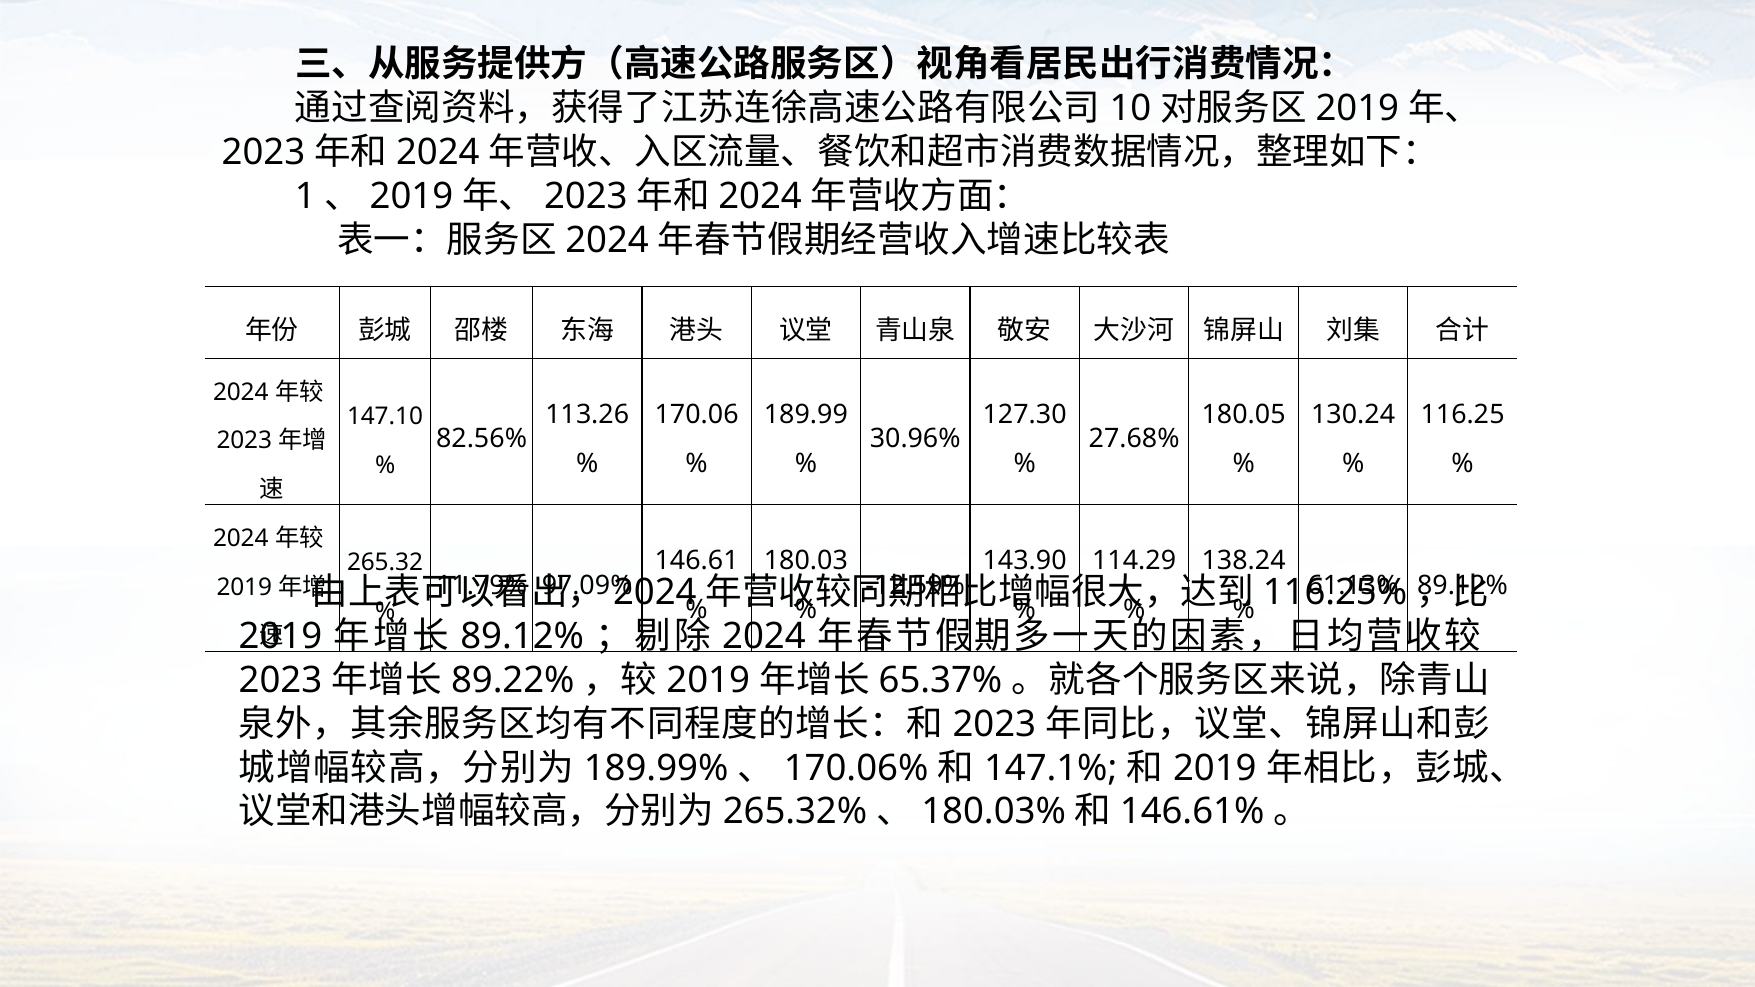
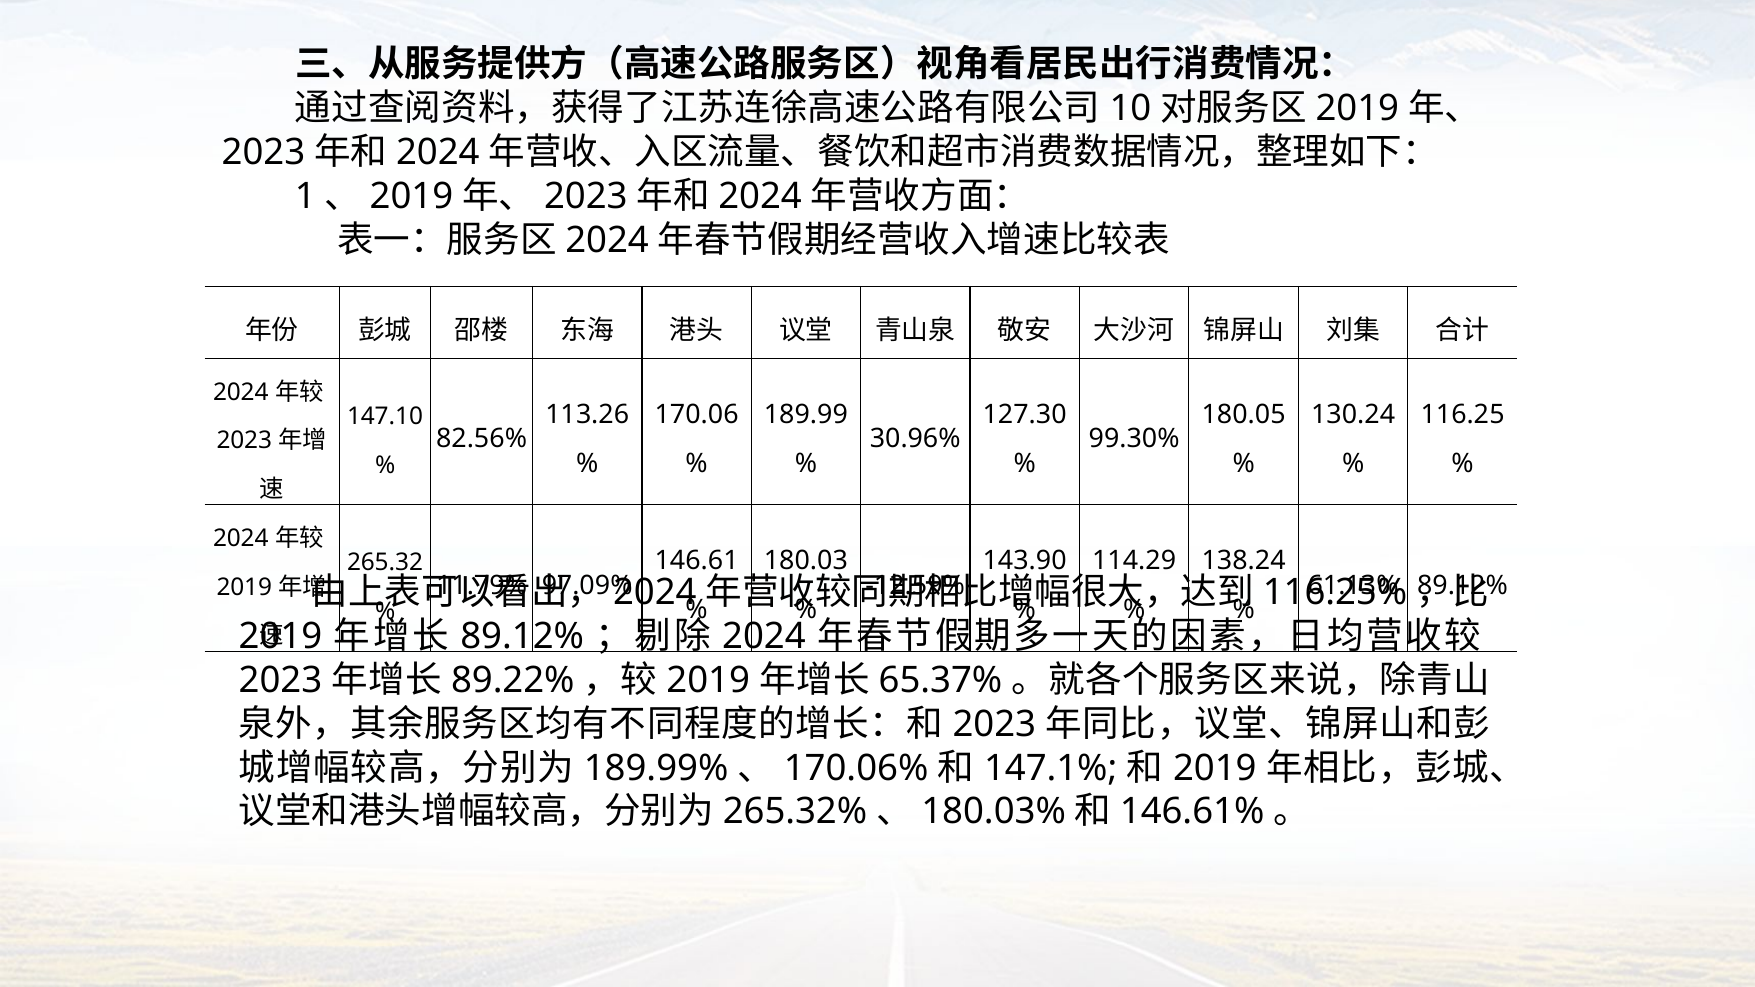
27.68%: 27.68% -> 99.30%
